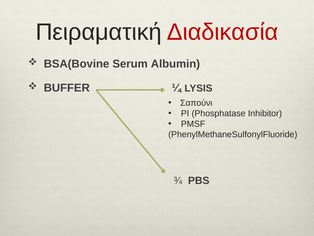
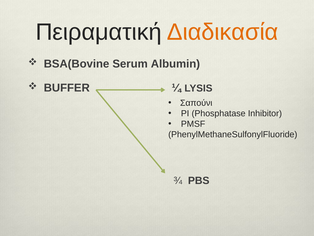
Διαδικασία colour: red -> orange
